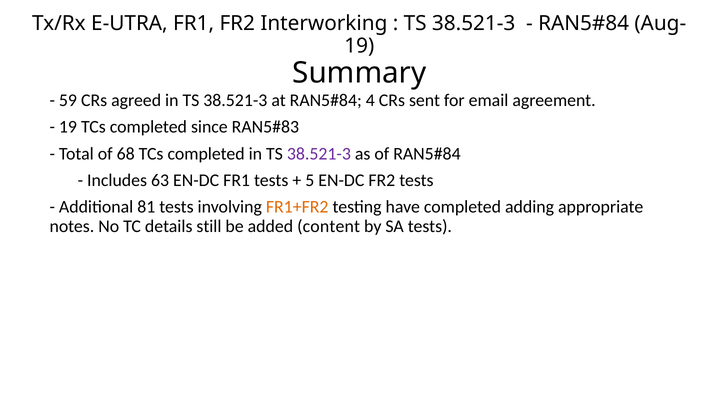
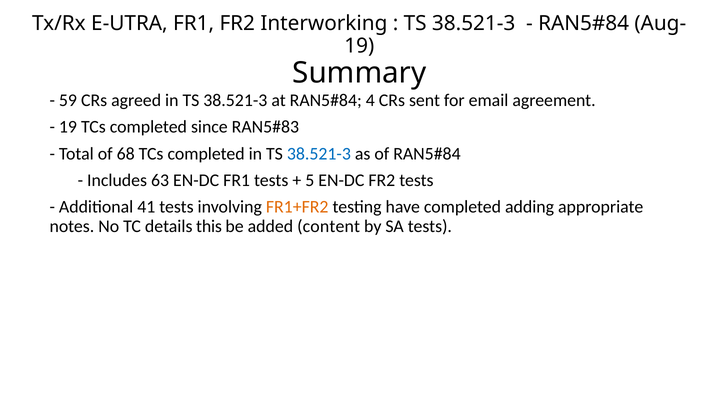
38.521-3 at (319, 153) colour: purple -> blue
81: 81 -> 41
still: still -> this
